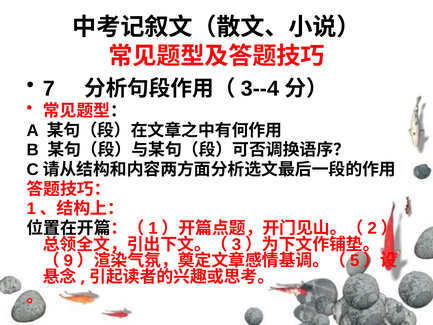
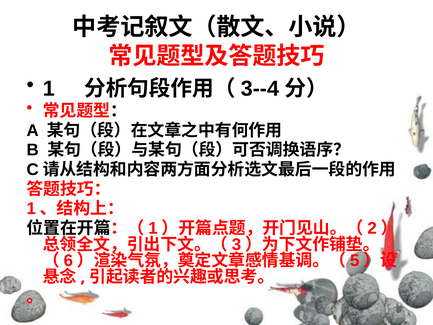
7 at (49, 89): 7 -> 1
9: 9 -> 6
